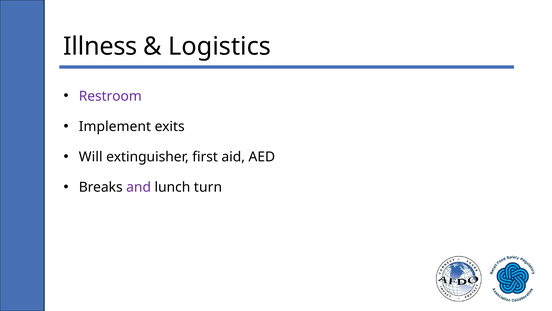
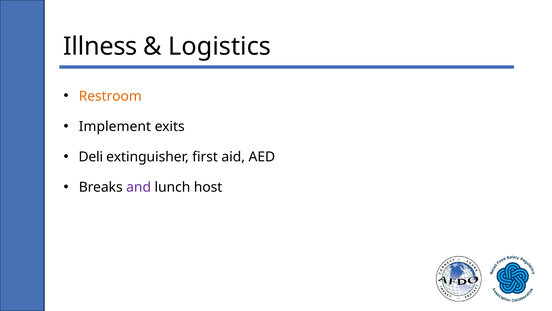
Restroom colour: purple -> orange
Will: Will -> Deli
turn: turn -> host
